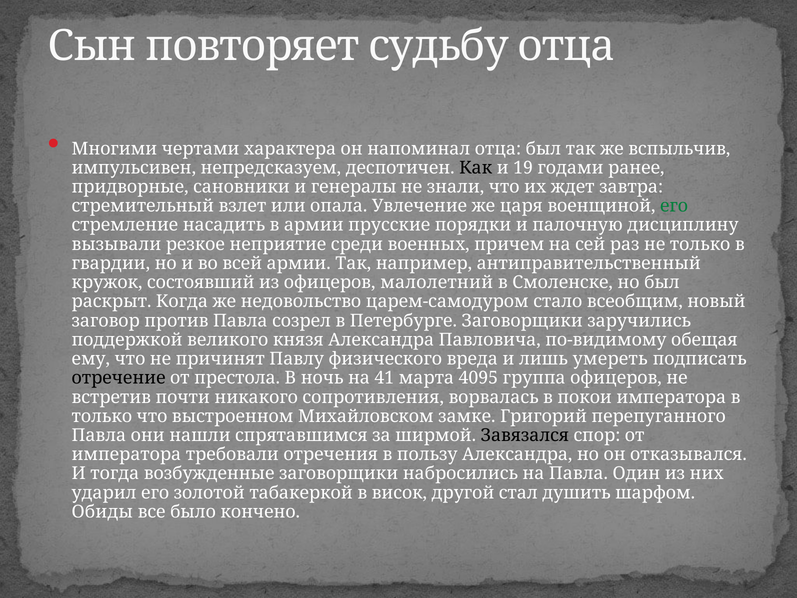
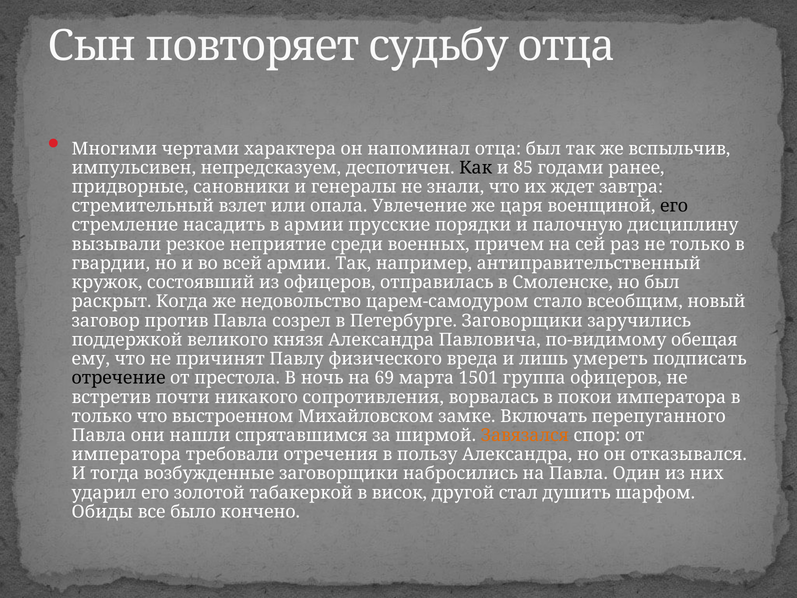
19: 19 -> 85
его at (674, 206) colour: green -> black
малолетний: малолетний -> отправилась
41: 41 -> 69
4095: 4095 -> 1501
Григорий: Григорий -> Включать
Завязался colour: black -> orange
